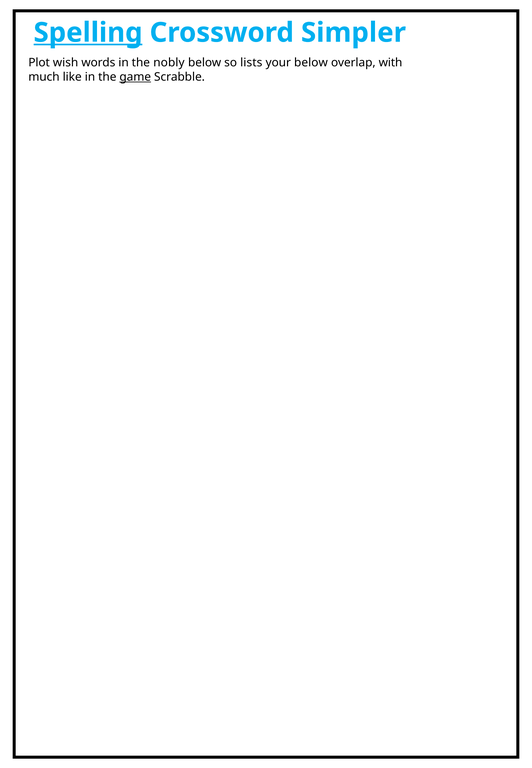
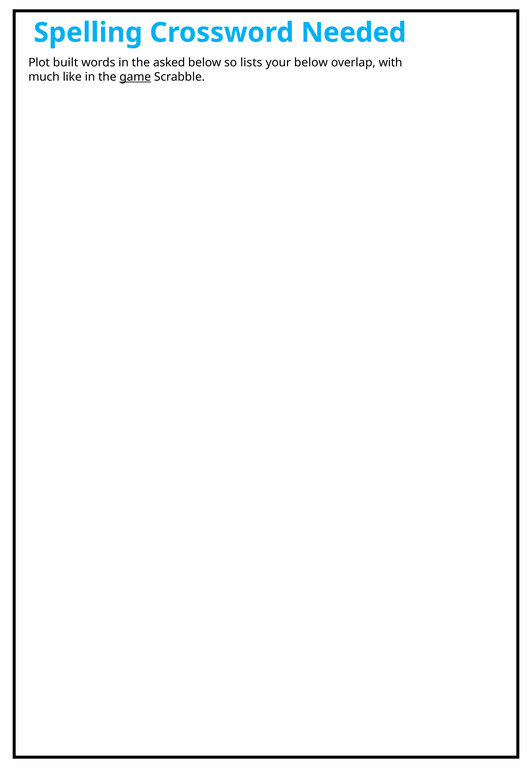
Spelling underline: present -> none
Simpler: Simpler -> Needed
wish: wish -> built
nobly: nobly -> asked
